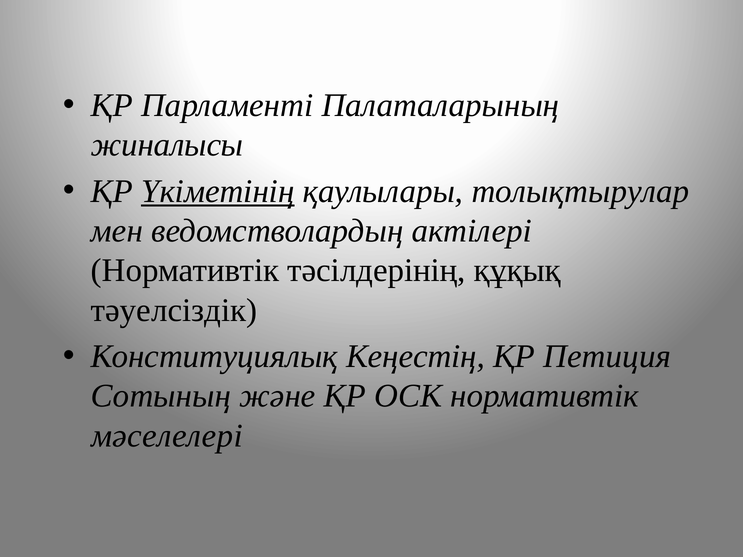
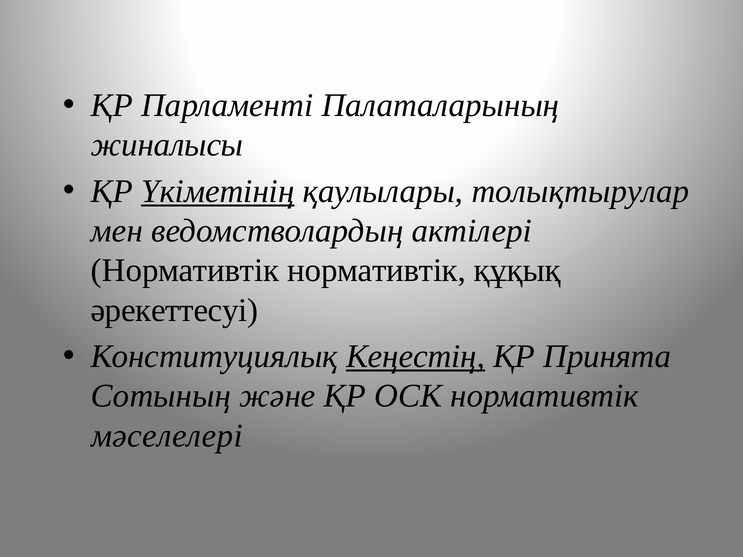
Нормативтік тәсілдерінің: тәсілдерінің -> нормативтік
тәуелсіздік: тәуелсіздік -> әрекеттесуі
Кеңестің underline: none -> present
Петиция: Петиция -> Принята
